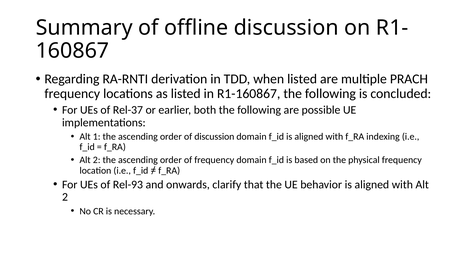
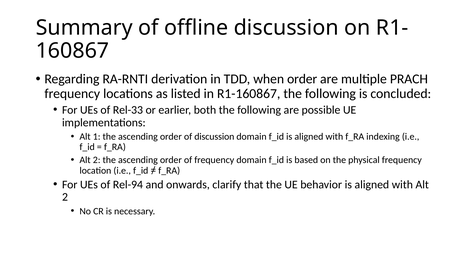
when listed: listed -> order
Rel-37: Rel-37 -> Rel-33
Rel-93: Rel-93 -> Rel-94
